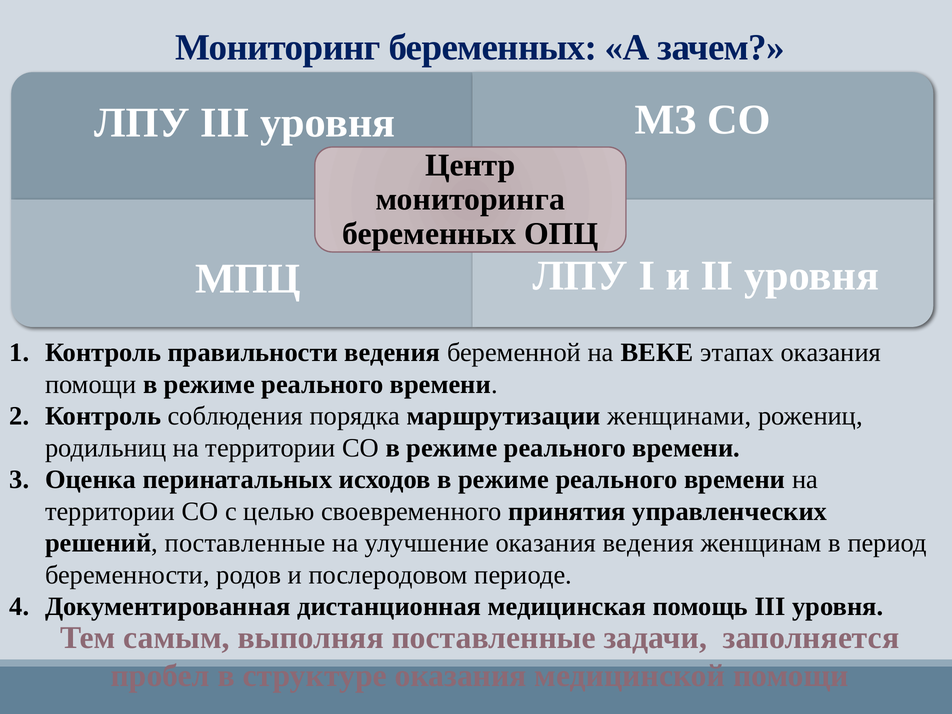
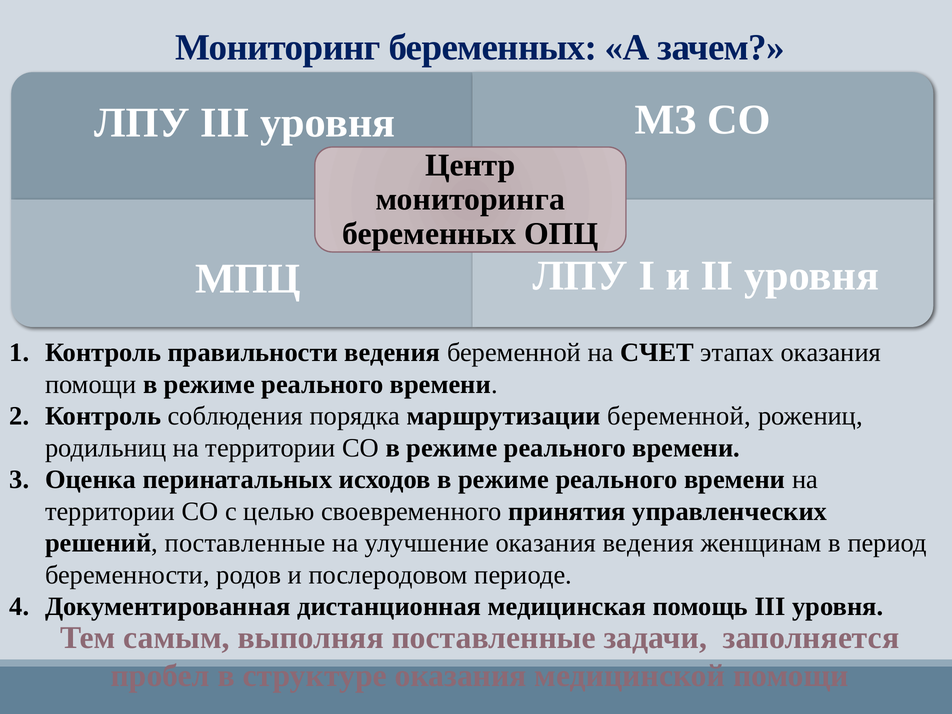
ВЕКЕ: ВЕКЕ -> СЧЕТ
маршрутизации женщинами: женщинами -> беременной
